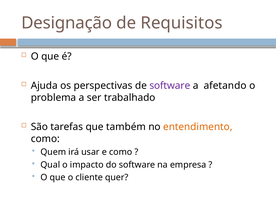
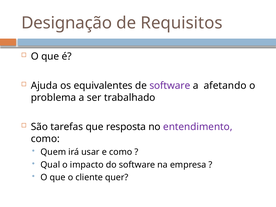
perspectivas: perspectivas -> equivalentes
também: também -> resposta
entendimento colour: orange -> purple
